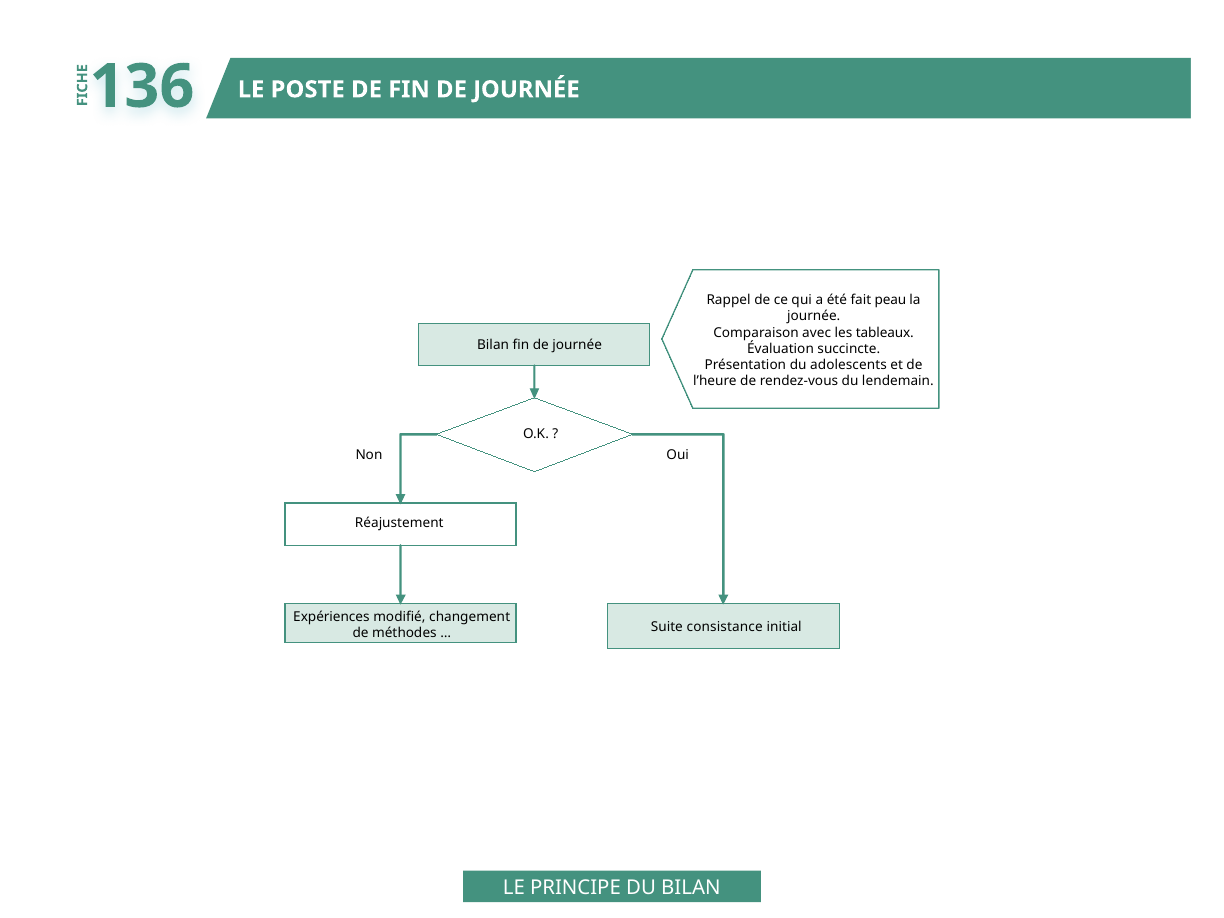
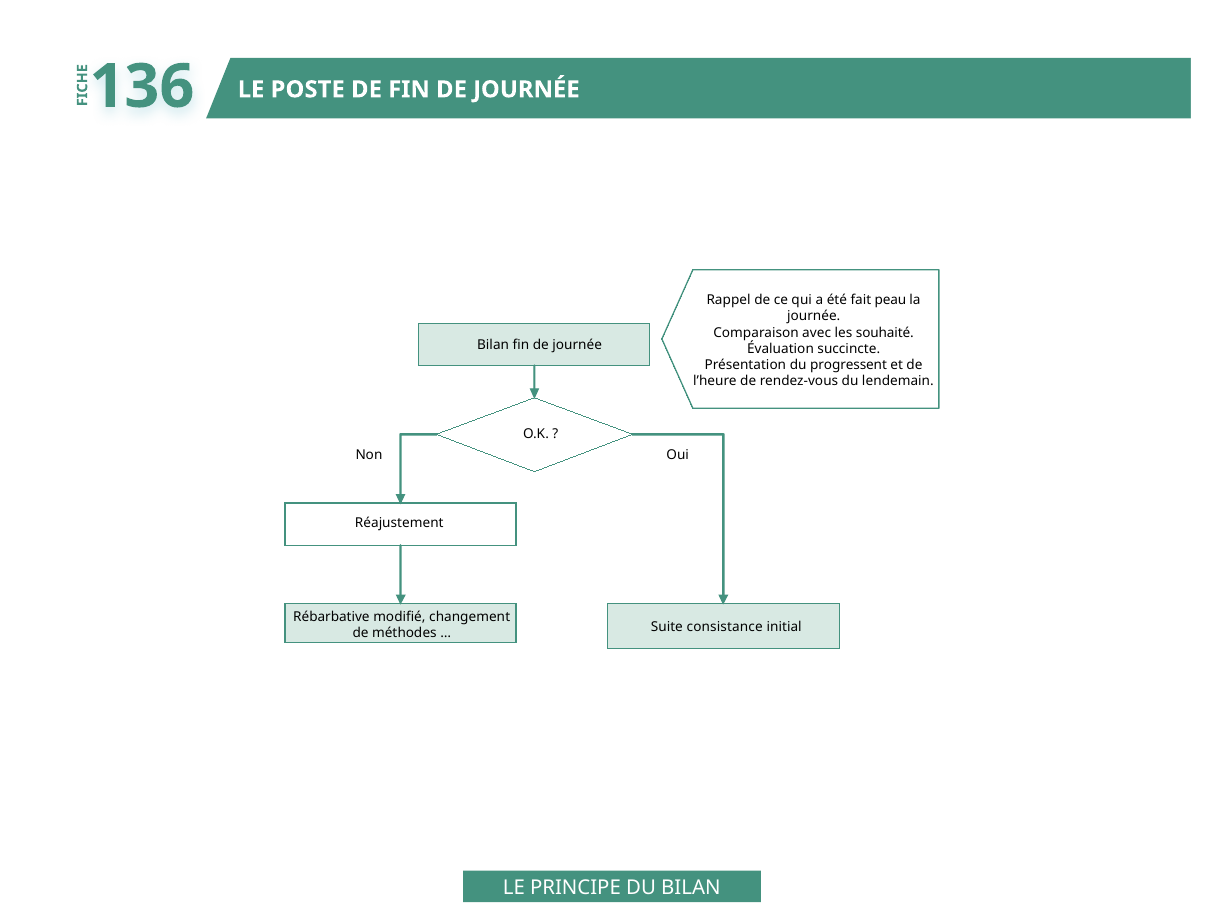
tableaux: tableaux -> souhaité
adolescents: adolescents -> progressent
Expériences: Expériences -> Rébarbative
